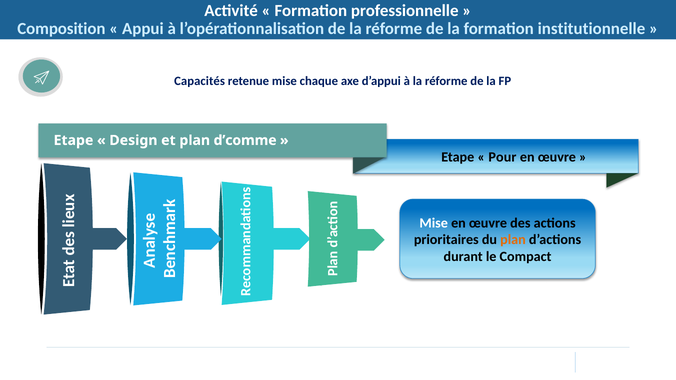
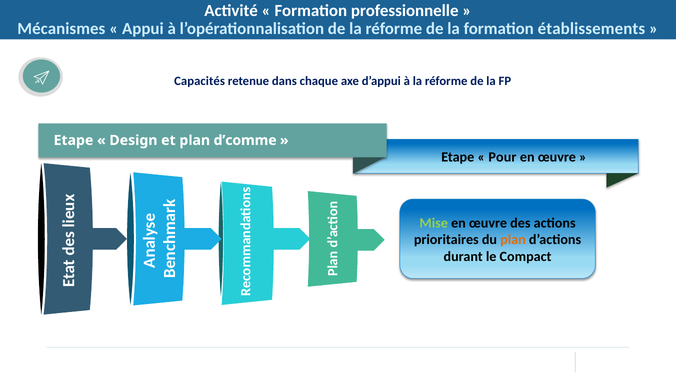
Composition: Composition -> Mécanismes
institutionnelle: institutionnelle -> établissements
retenue mise: mise -> dans
Mise at (434, 223) colour: white -> light green
